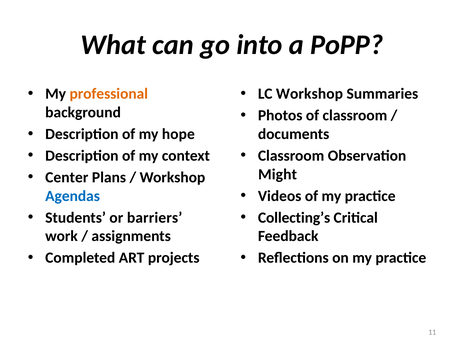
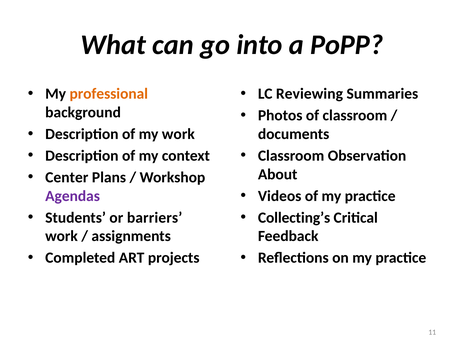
LC Workshop: Workshop -> Reviewing
my hope: hope -> work
Might: Might -> About
Agendas colour: blue -> purple
